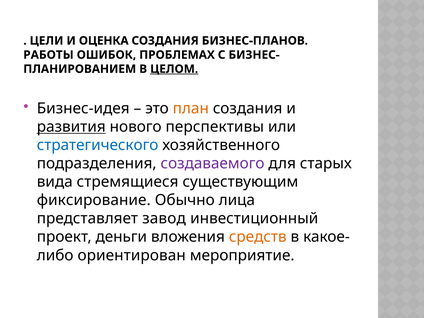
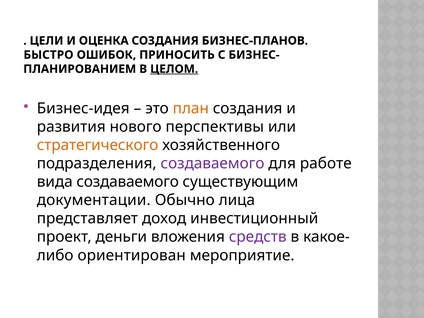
РАБОТЫ: РАБОТЫ -> БЫСТРО
ПРОБЛЕМАХ: ПРОБЛЕМАХ -> ПРИНОСИТЬ
развития underline: present -> none
стратегического colour: blue -> orange
старых: старых -> работе
вида стремящиеся: стремящиеся -> создаваемого
фиксирование: фиксирование -> документации
завод: завод -> доход
средств colour: orange -> purple
